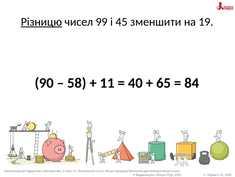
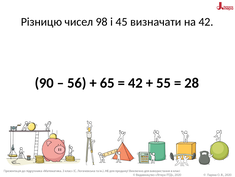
Різницю underline: present -> none
99: 99 -> 98
зменшити: зменшити -> визначати
на 19: 19 -> 42
58: 58 -> 56
11: 11 -> 65
40 at (135, 83): 40 -> 42
65: 65 -> 55
84: 84 -> 28
